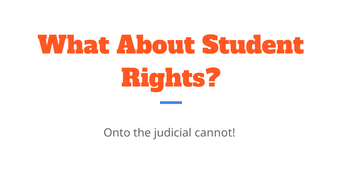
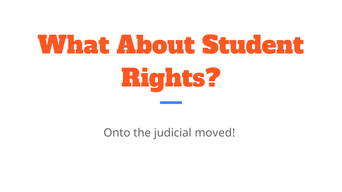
cannot: cannot -> moved
